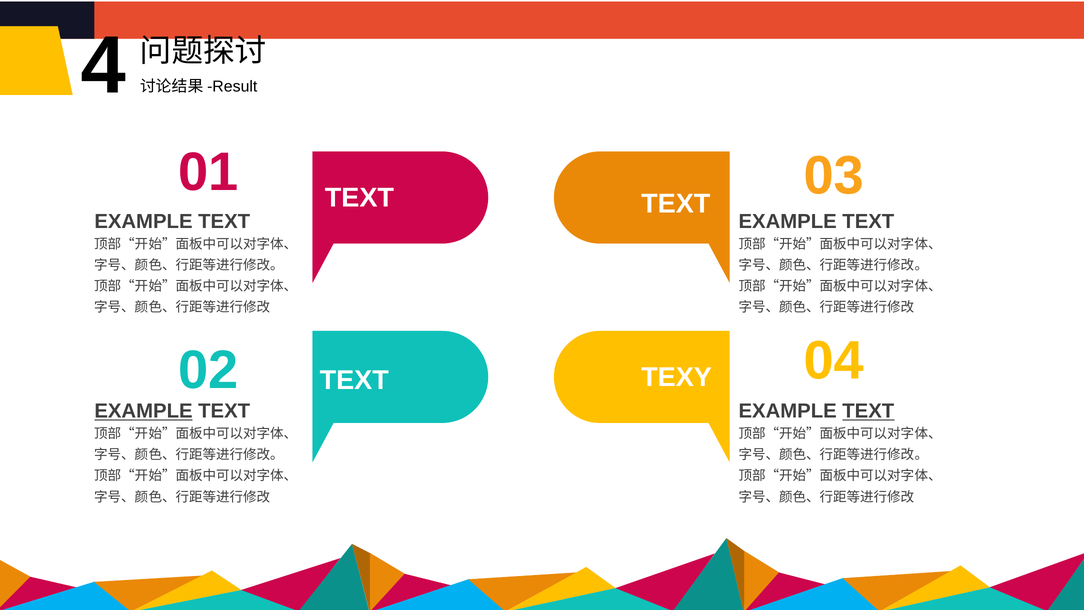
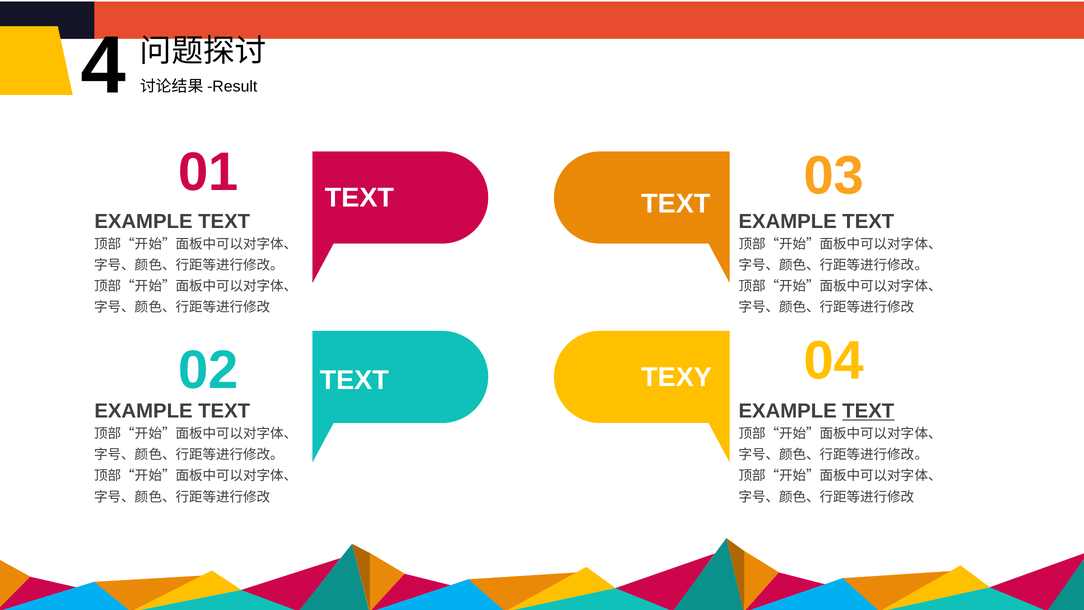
EXAMPLE at (143, 411) underline: present -> none
